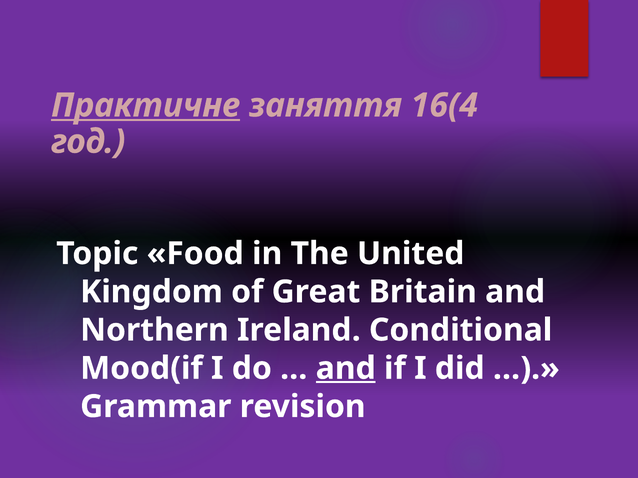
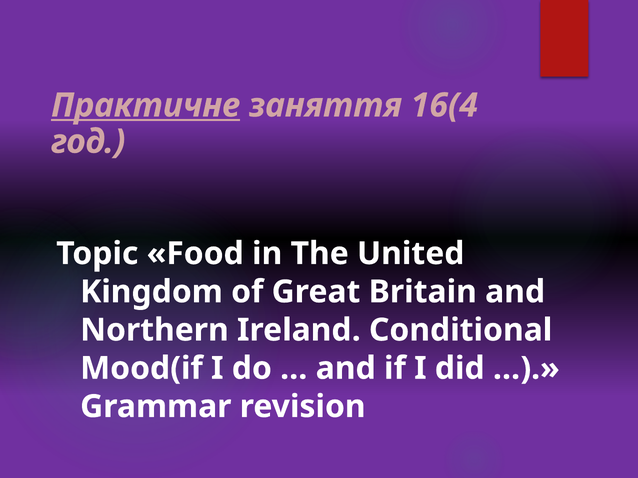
and at (346, 369) underline: present -> none
